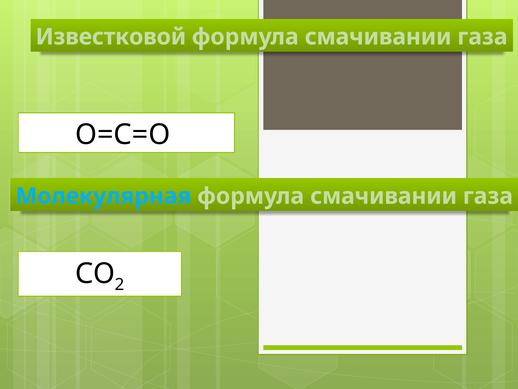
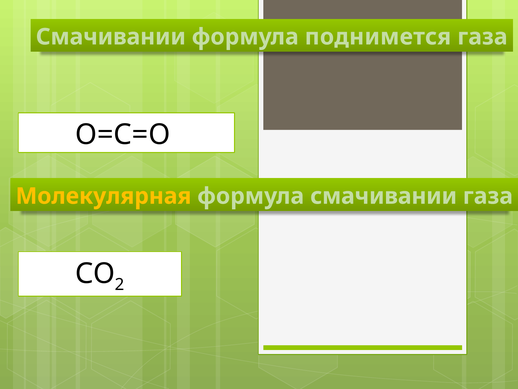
Известковой at (111, 37): Известковой -> Смачивании
смачивании at (378, 37): смачивании -> поднимется
Молекулярная colour: light blue -> yellow
